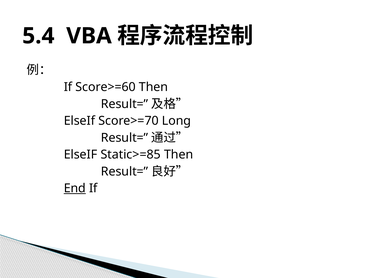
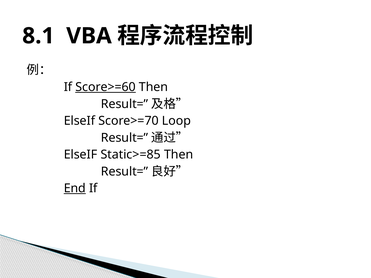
5.4: 5.4 -> 8.1
Score>=60 underline: none -> present
Long: Long -> Loop
